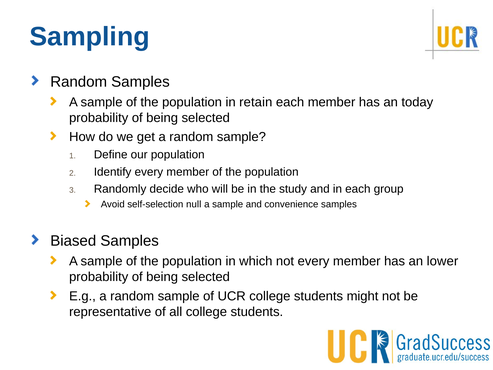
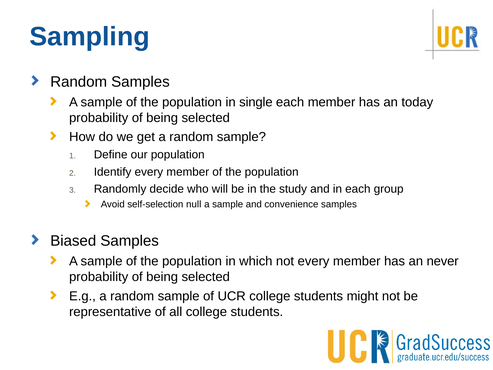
retain: retain -> single
lower: lower -> never
